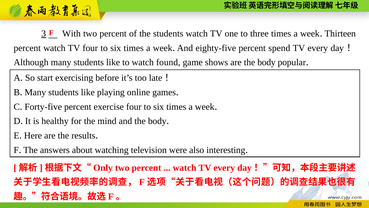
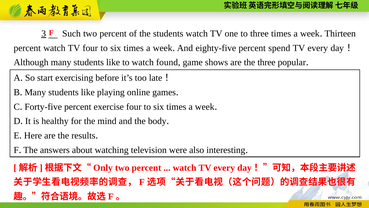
With: With -> Such
are the body: body -> three
